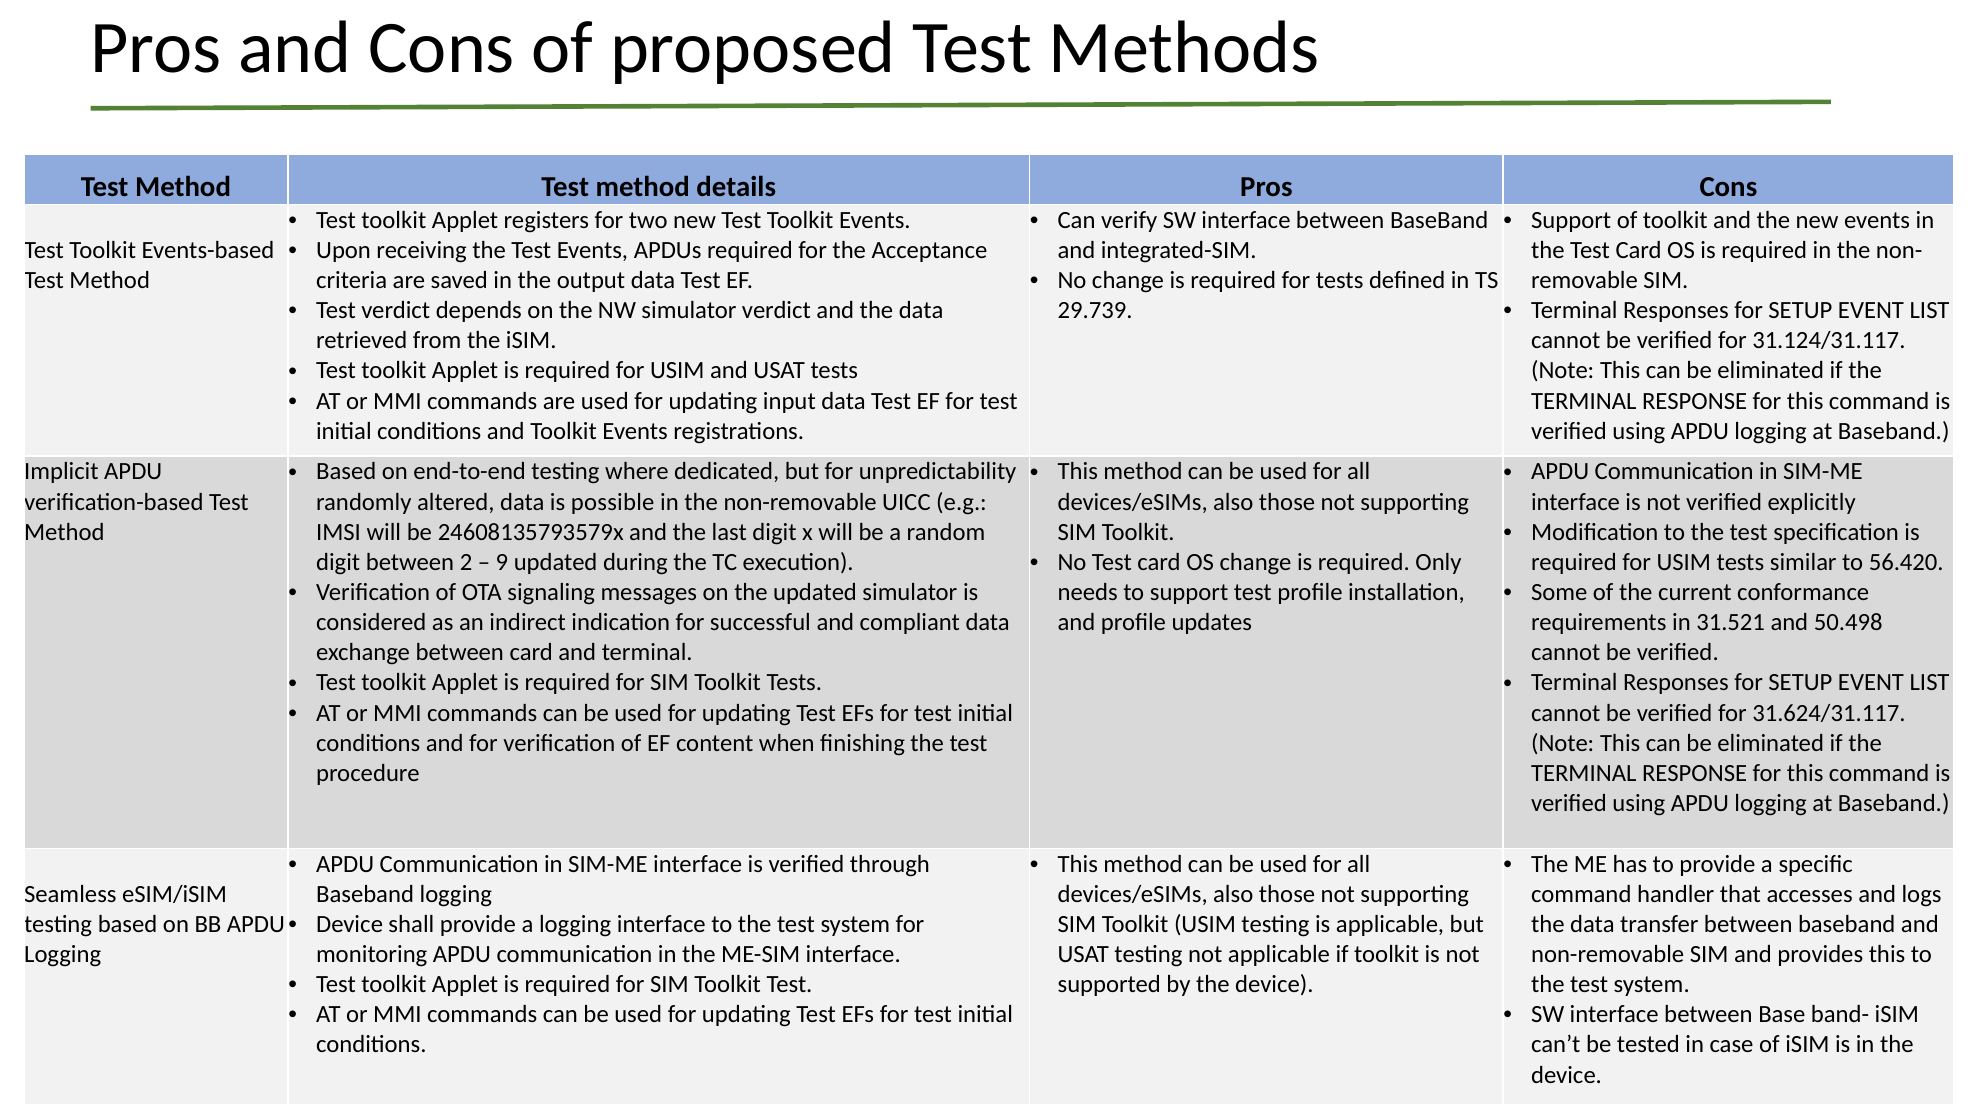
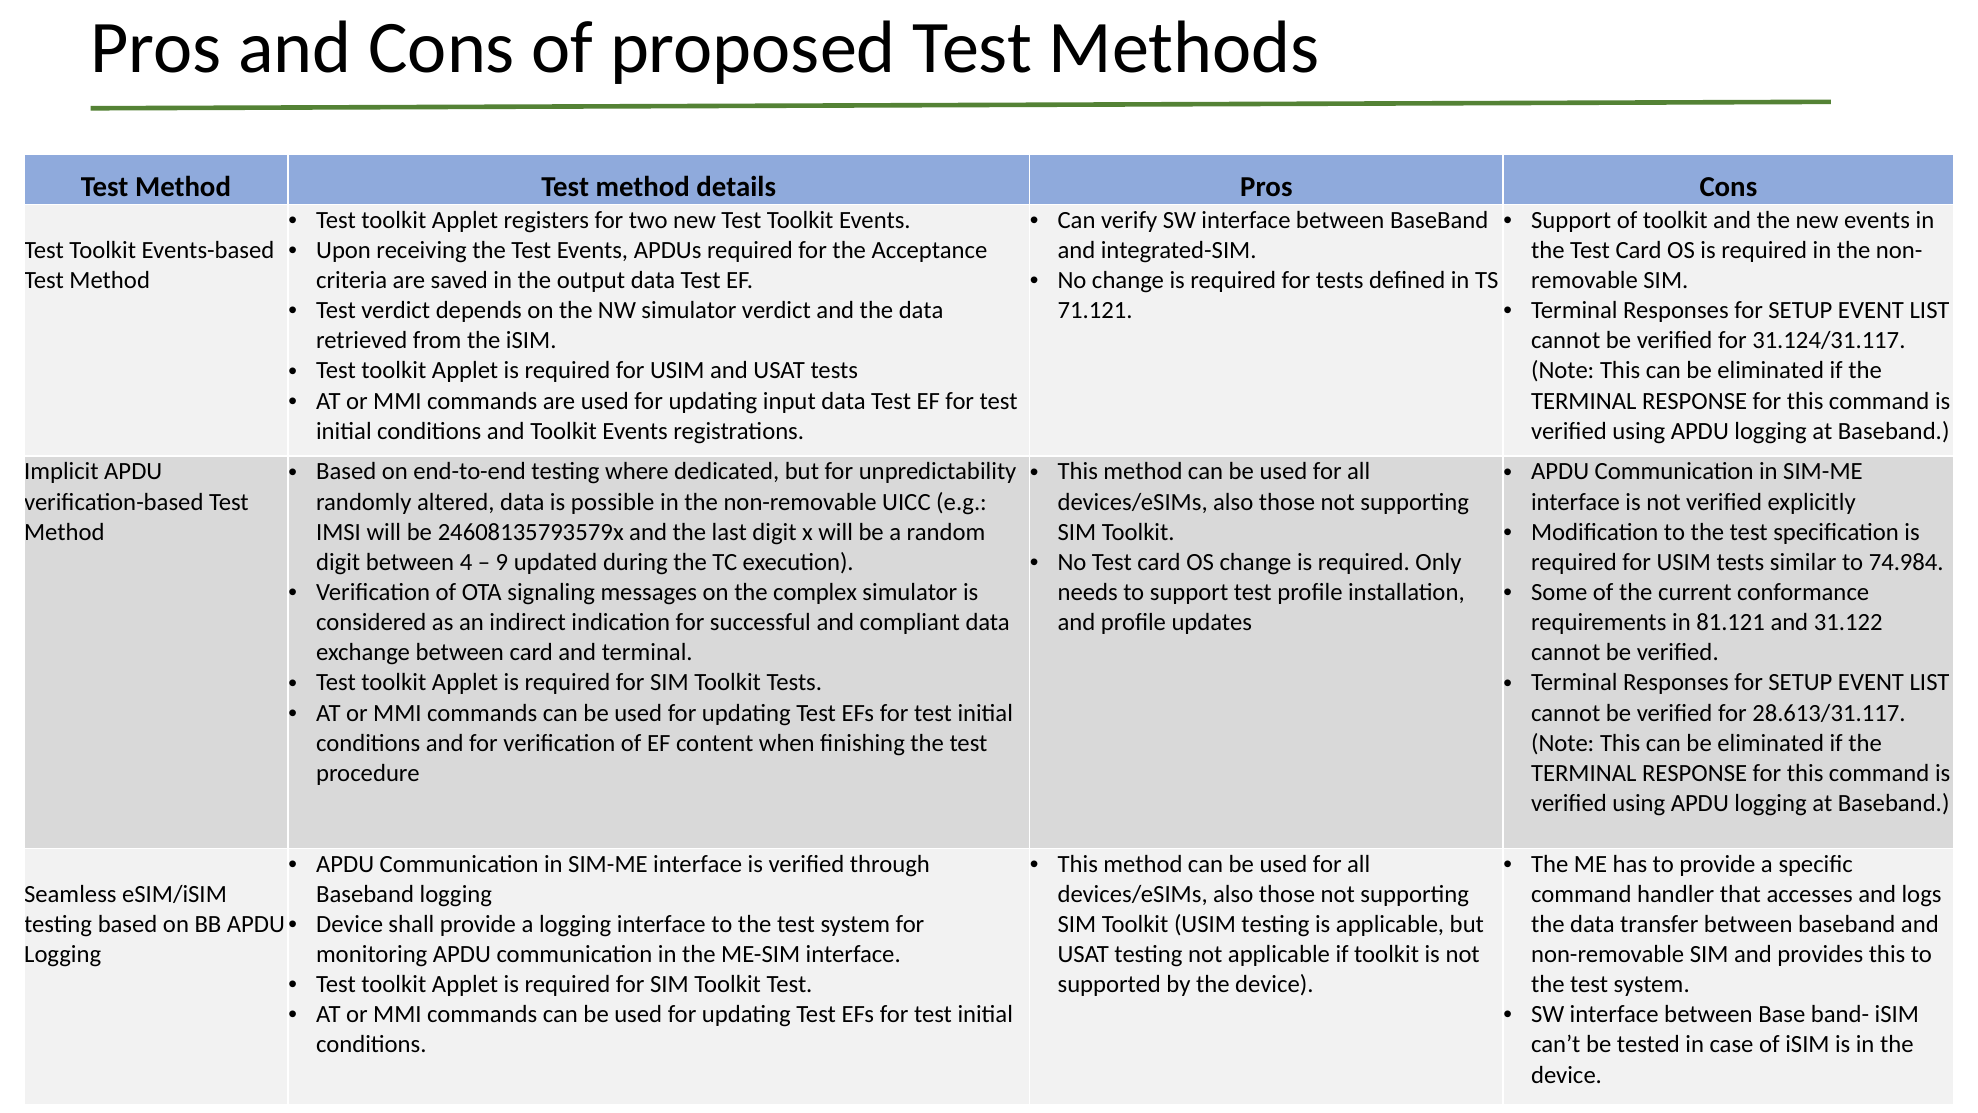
29.739: 29.739 -> 71.121
2: 2 -> 4
56.420: 56.420 -> 74.984
the updated: updated -> complex
31.521: 31.521 -> 81.121
50.498: 50.498 -> 31.122
31.624/31.117: 31.624/31.117 -> 28.613/31.117
